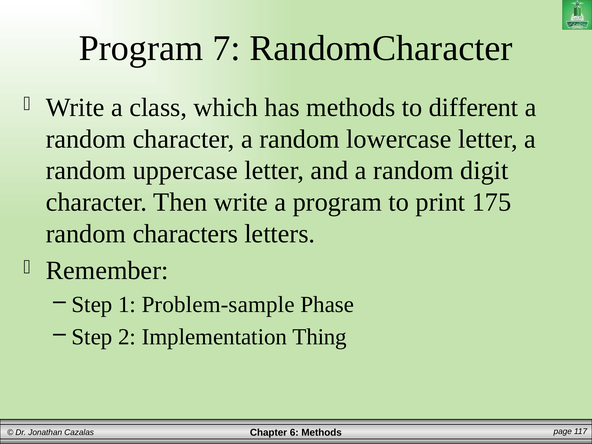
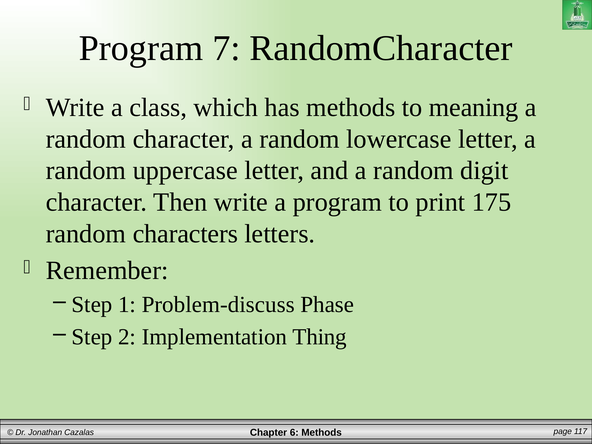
different: different -> meaning
Problem-sample: Problem-sample -> Problem-discuss
